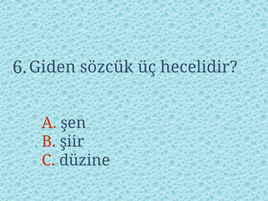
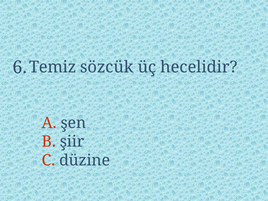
Giden: Giden -> Temiz
